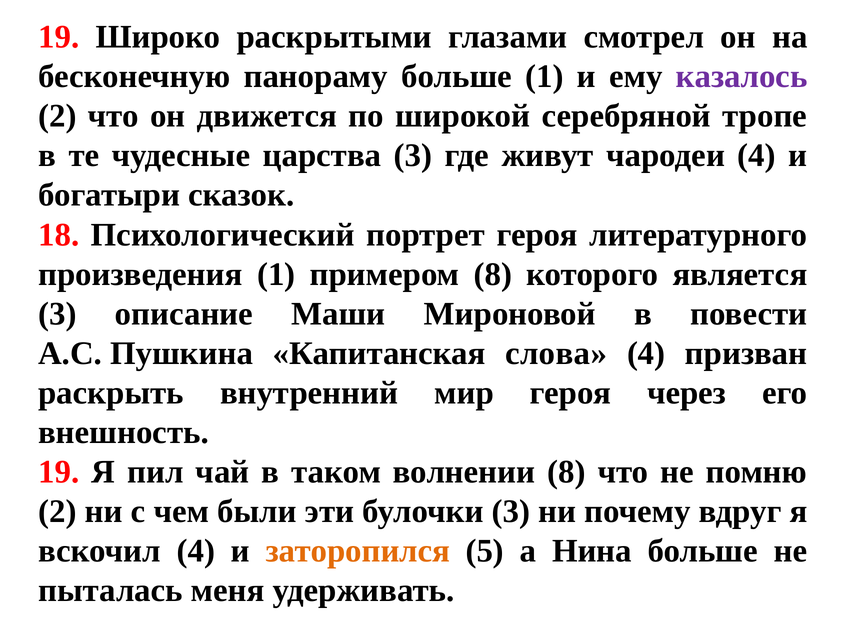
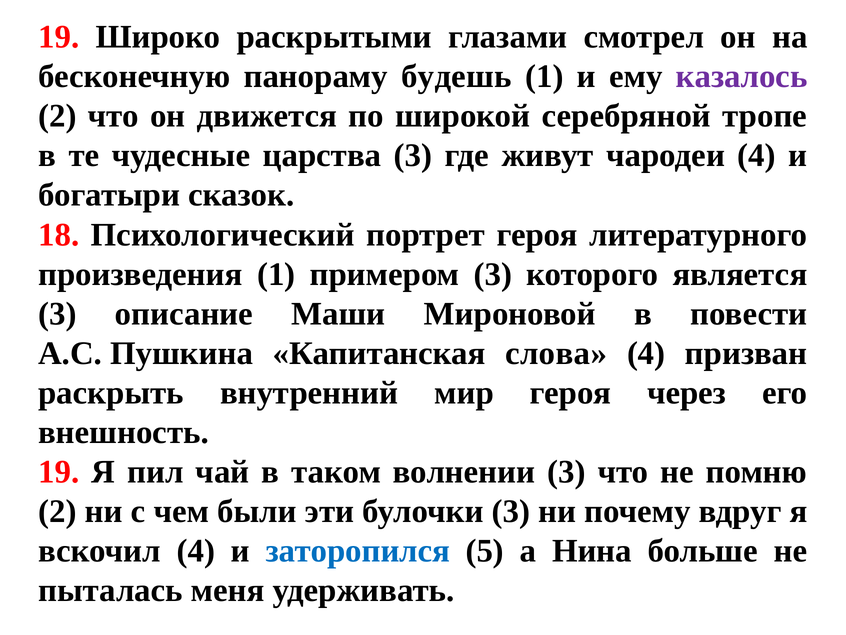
панораму больше: больше -> будешь
примером 8: 8 -> 3
волнении 8: 8 -> 3
заторопился colour: orange -> blue
